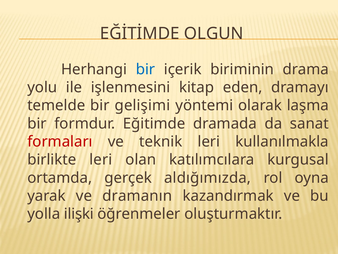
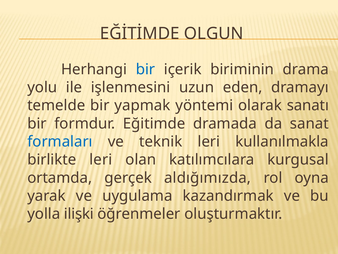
kitap: kitap -> uzun
gelişimi: gelişimi -> yapmak
laşma: laşma -> sanatı
formaları colour: red -> blue
dramanın: dramanın -> uygulama
